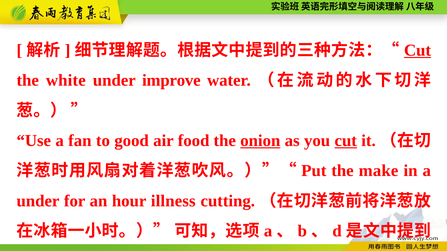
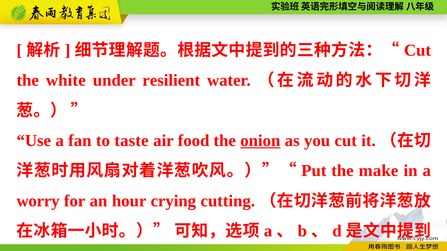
Cut at (418, 50) underline: present -> none
improve: improve -> resilient
good: good -> taste
cut at (346, 141) underline: present -> none
under at (38, 201): under -> worry
illness: illness -> crying
